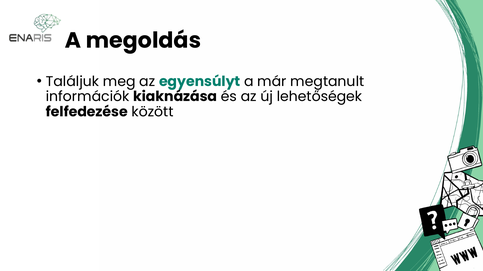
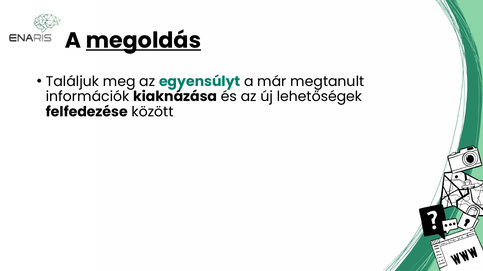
megoldás underline: none -> present
